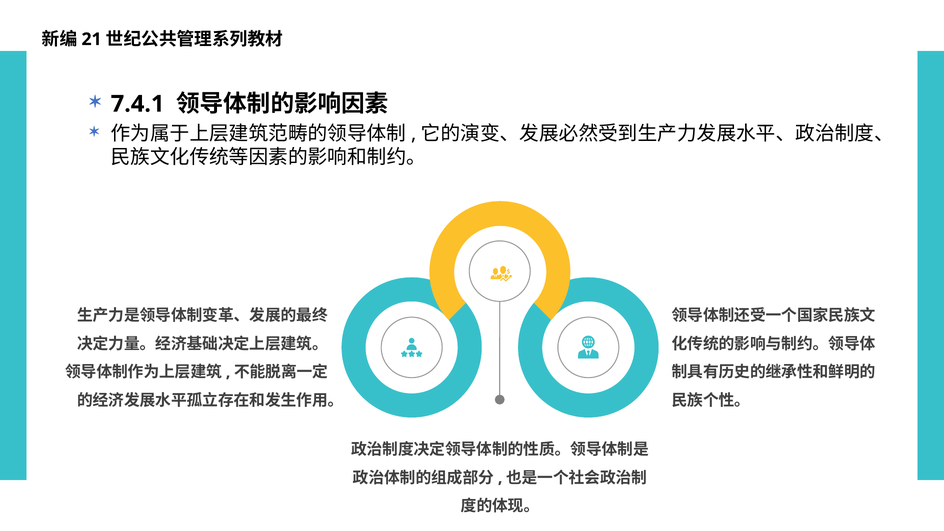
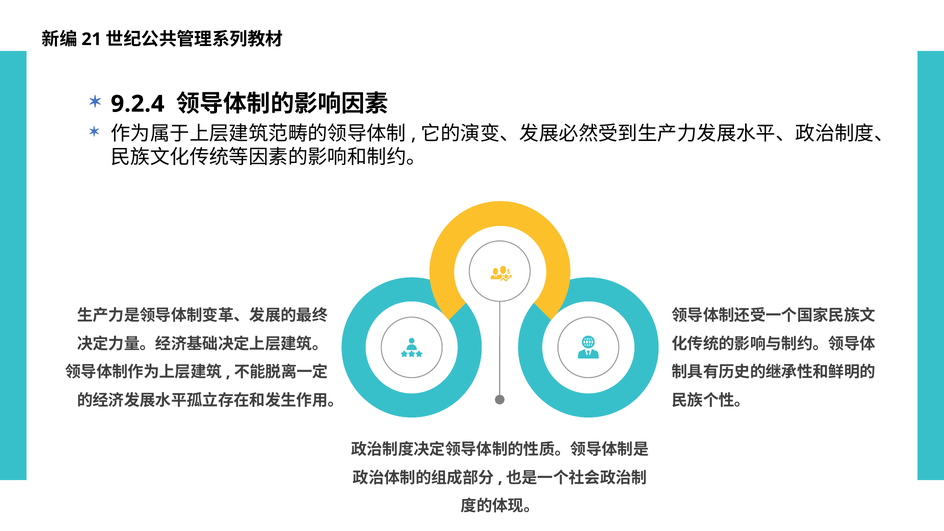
7.4.1: 7.4.1 -> 9.2.4
